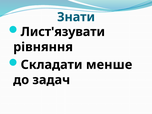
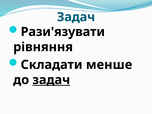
Знати at (76, 17): Знати -> Задач
Лист'язувати: Лист'язувати -> Рази'язувати
задач at (51, 80) underline: none -> present
